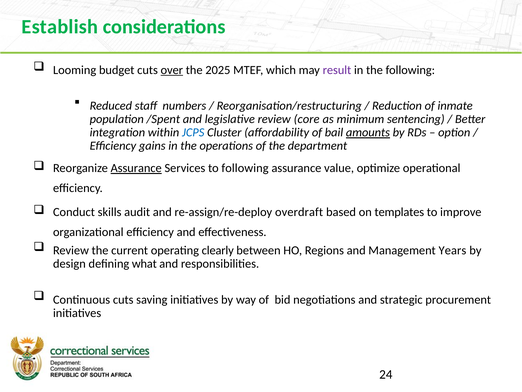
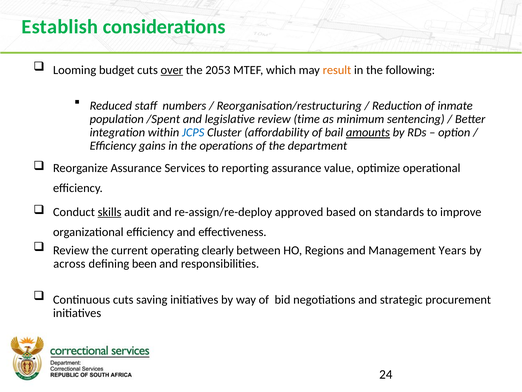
2025: 2025 -> 2053
result colour: purple -> orange
core: core -> time
Assurance at (136, 168) underline: present -> none
to following: following -> reporting
skills underline: none -> present
overdraft: overdraft -> approved
templates: templates -> standards
design: design -> across
what: what -> been
